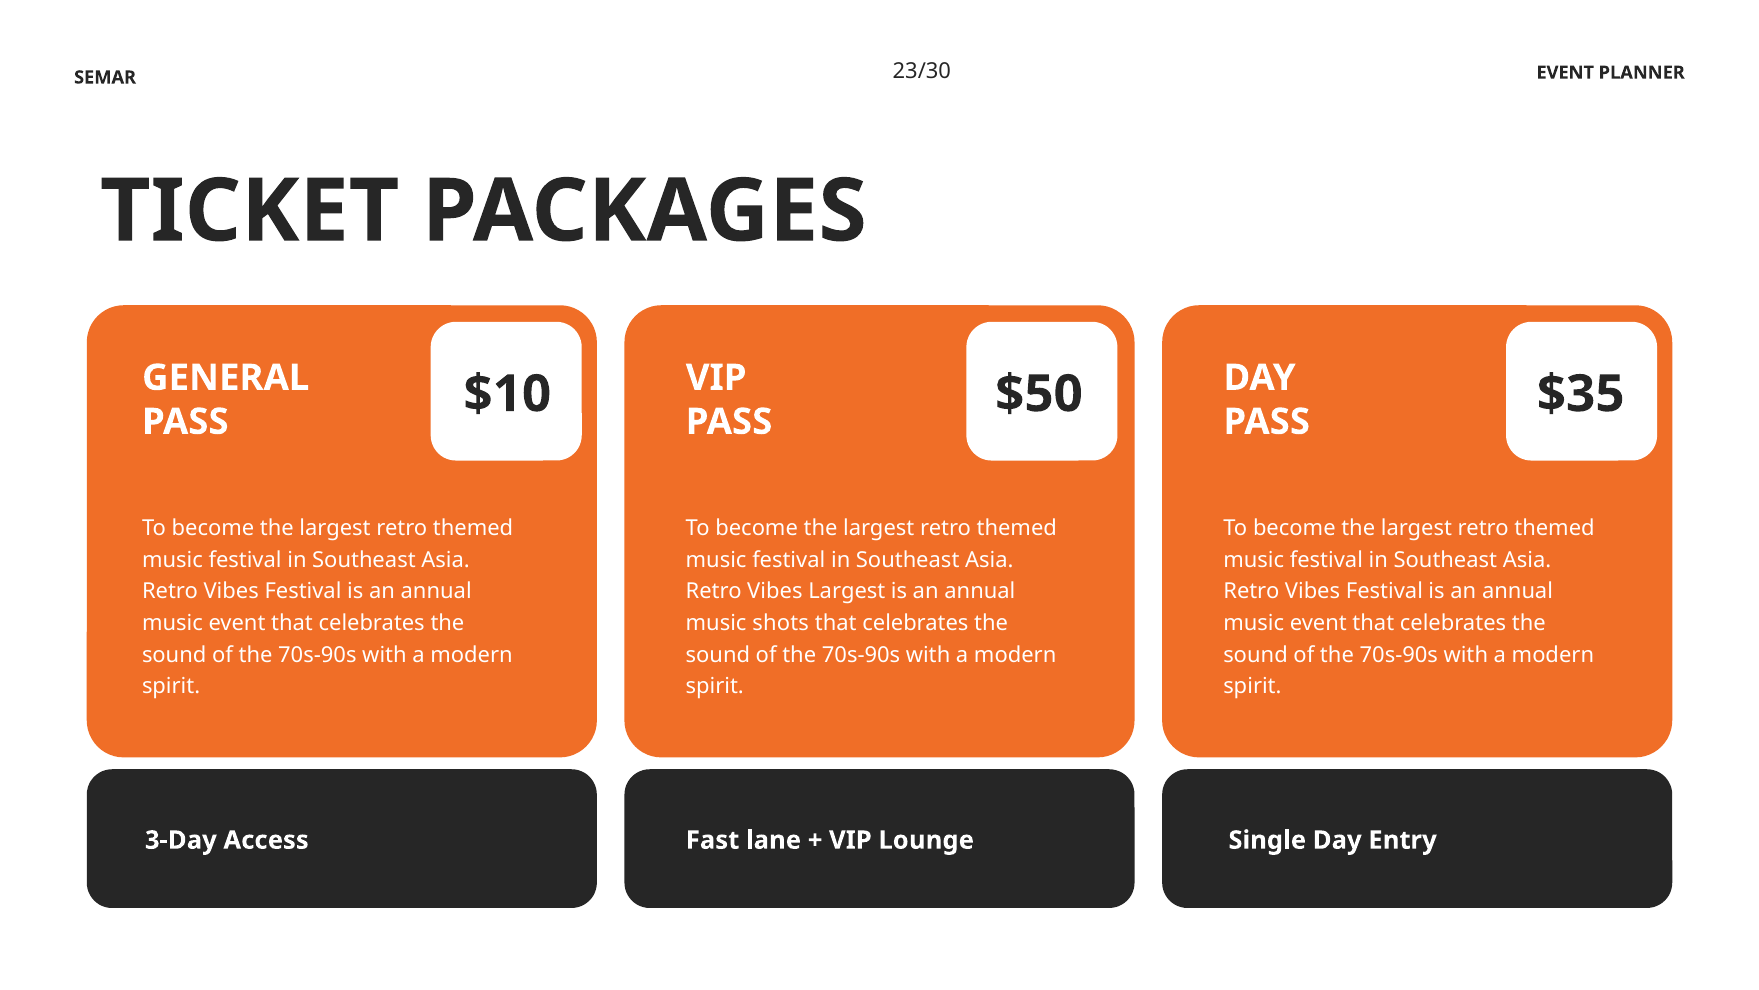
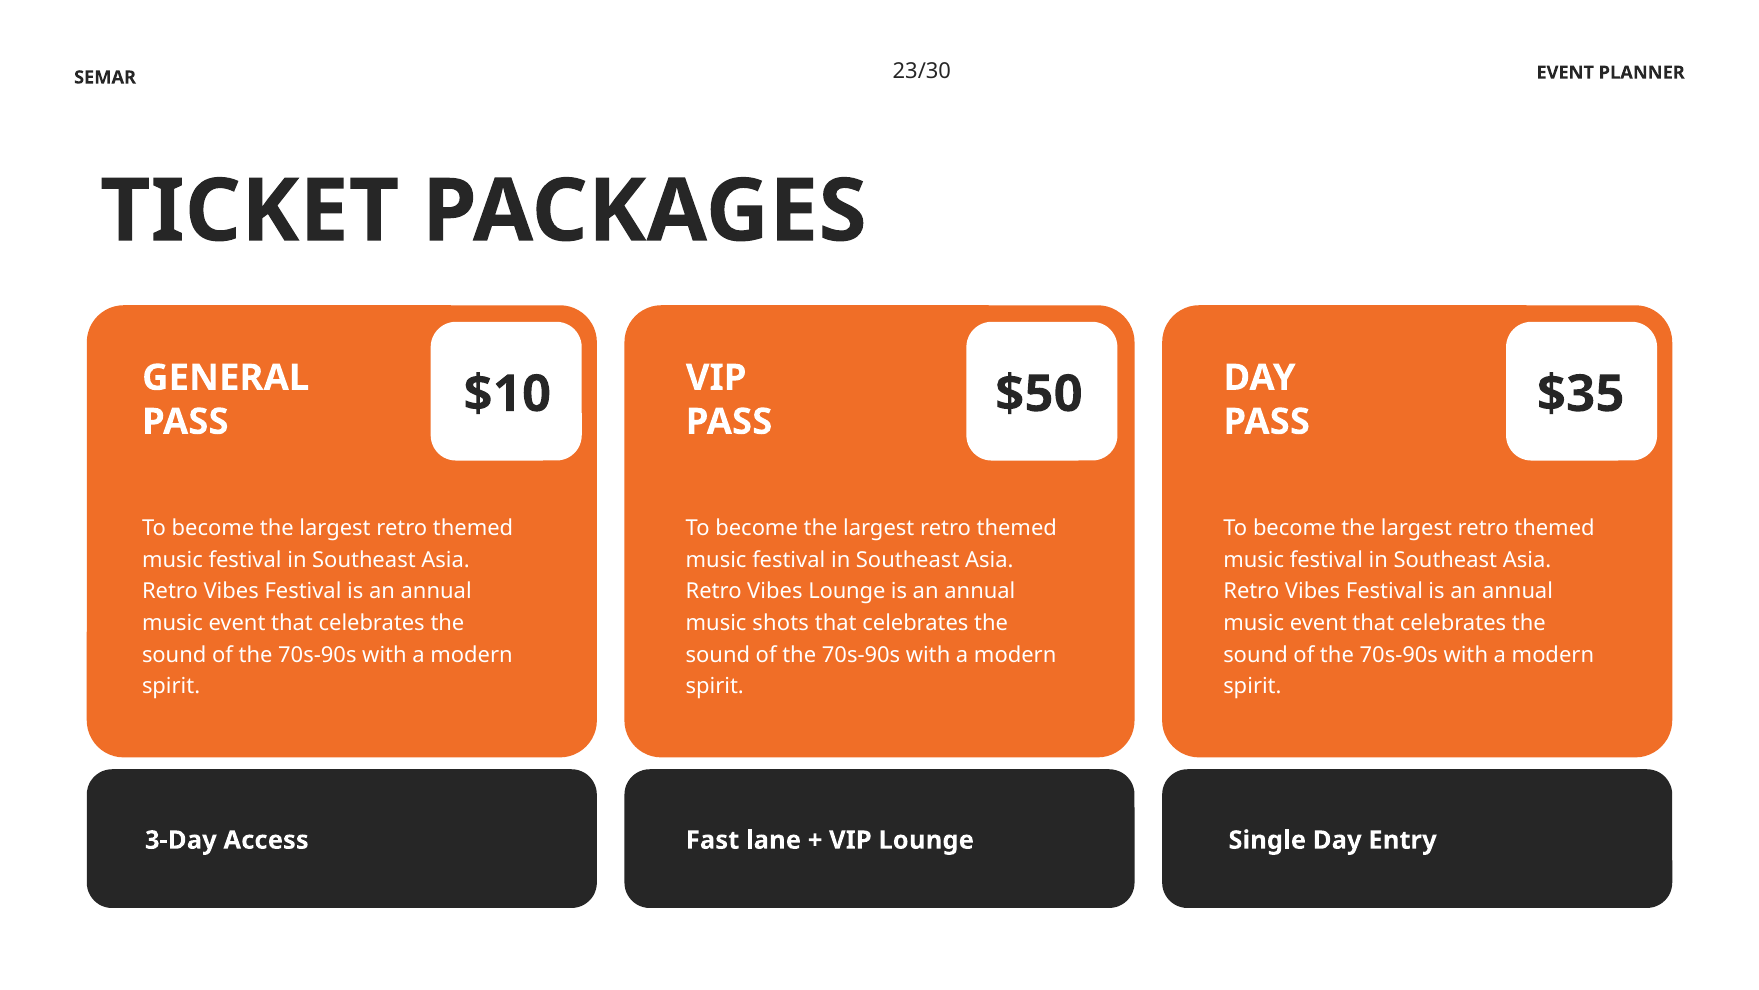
Vibes Largest: Largest -> Lounge
